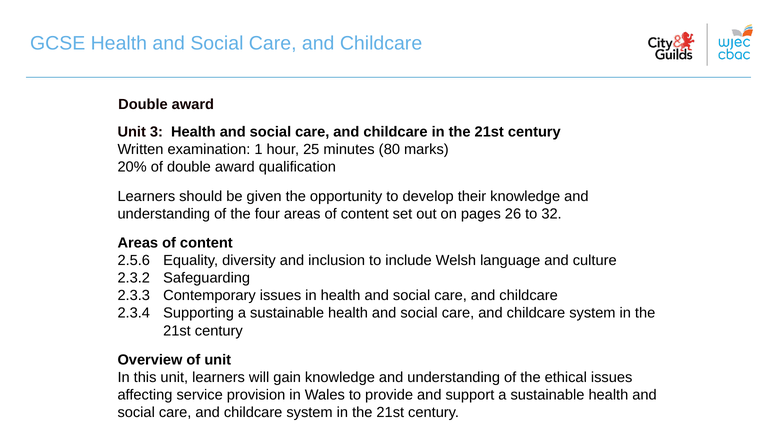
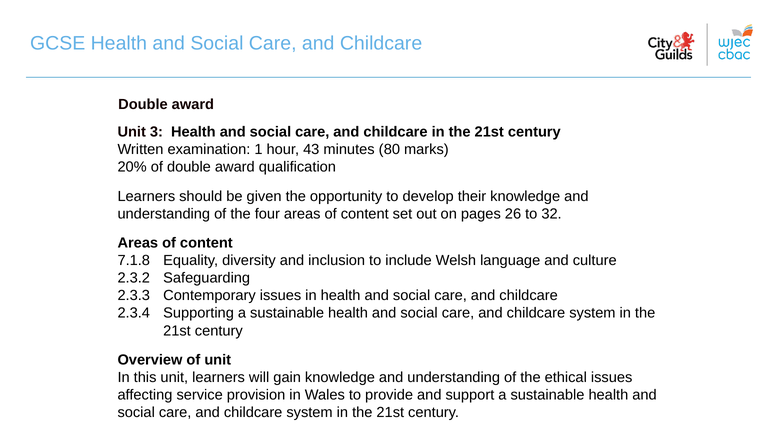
25: 25 -> 43
2.5.6: 2.5.6 -> 7.1.8
